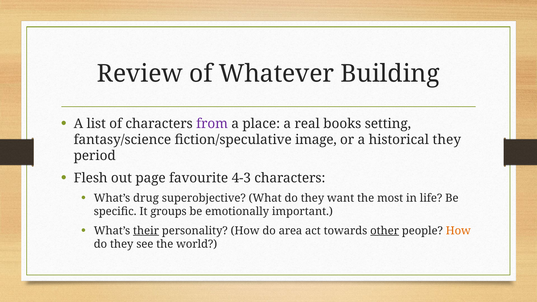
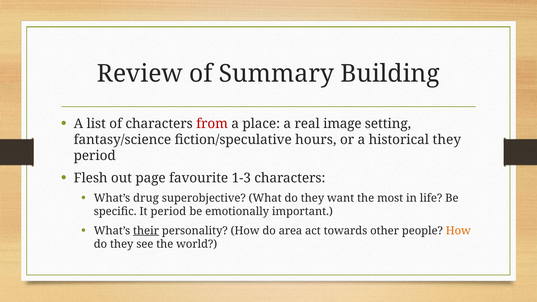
Whatever: Whatever -> Summary
from colour: purple -> red
books: books -> image
image: image -> hours
4-3: 4-3 -> 1-3
It groups: groups -> period
other underline: present -> none
